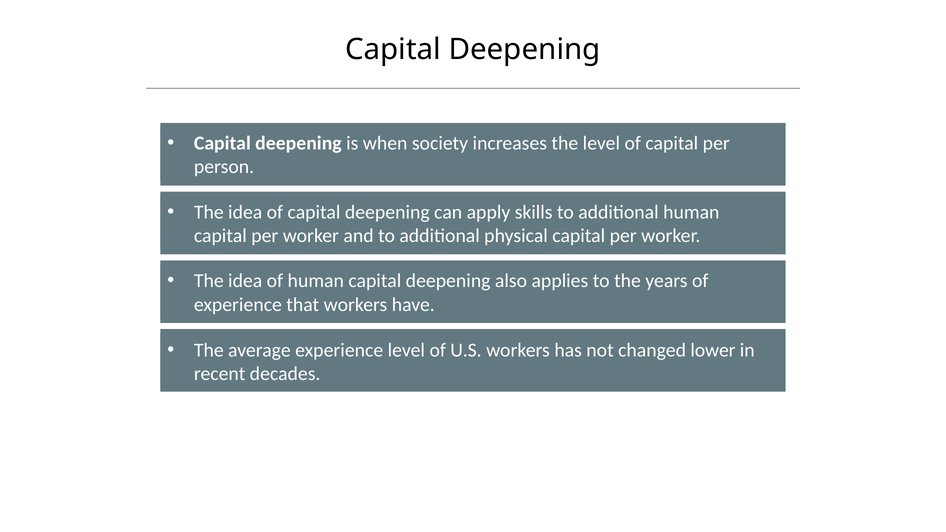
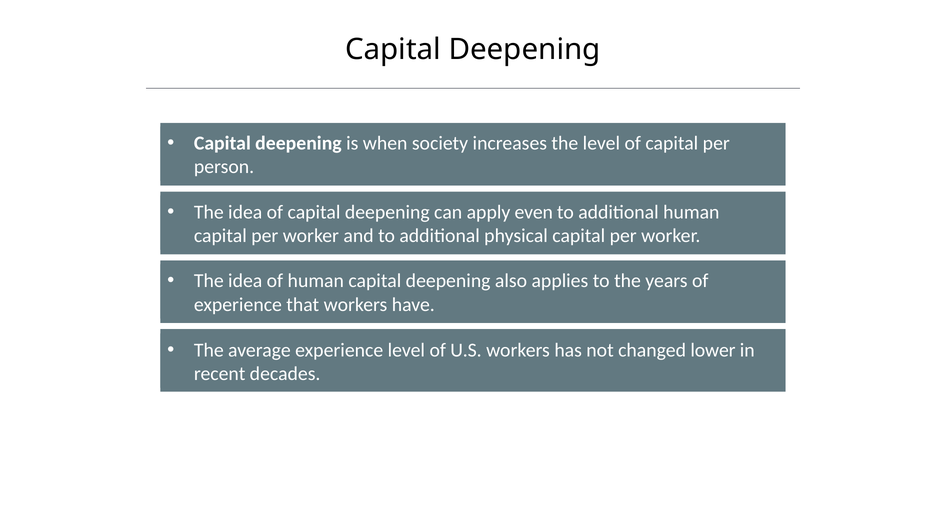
skills: skills -> even
